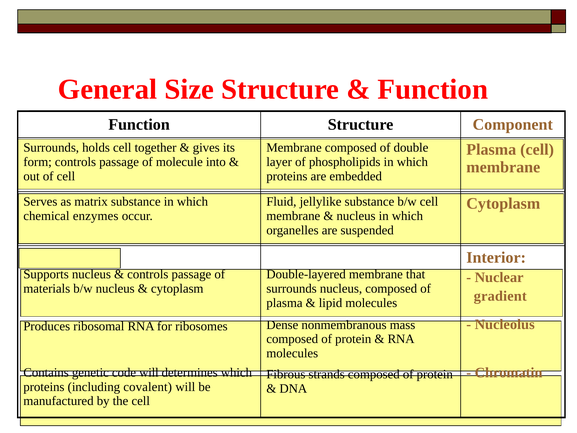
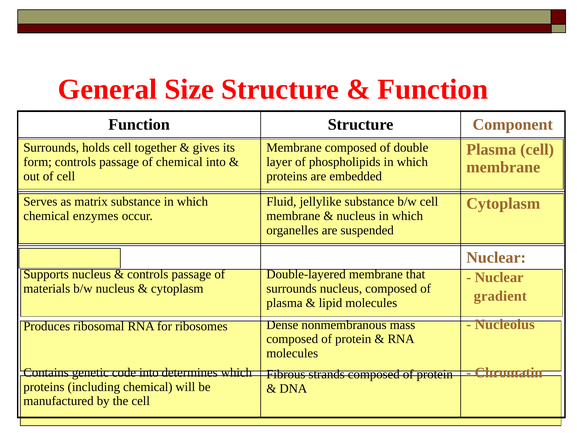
of molecule: molecule -> chemical
Interior at (496, 257): Interior -> Nuclear
code will: will -> into
including covalent: covalent -> chemical
